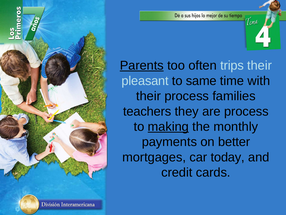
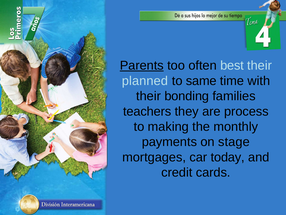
trips: trips -> best
pleasant: pleasant -> planned
their process: process -> bonding
making underline: present -> none
better: better -> stage
